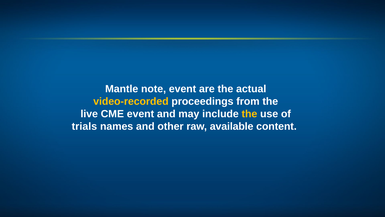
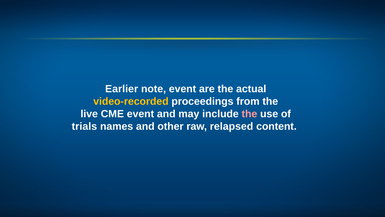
Mantle: Mantle -> Earlier
the at (249, 114) colour: yellow -> pink
available: available -> relapsed
